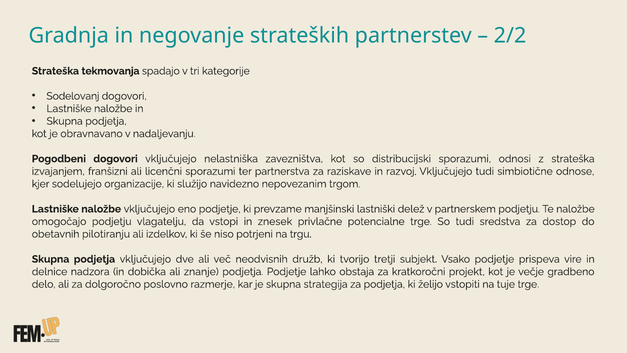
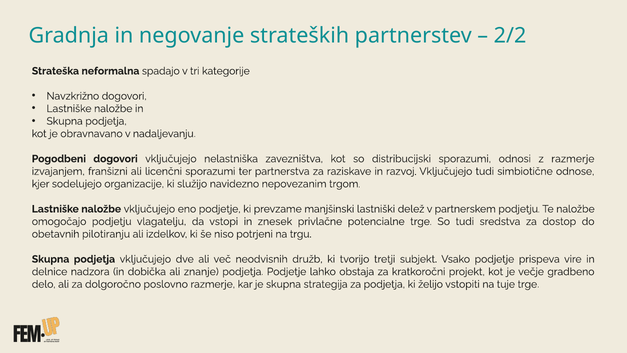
tekmovanja: tekmovanja -> neformalna
Sodelovanj: Sodelovanj -> Navzkrižno
z strateška: strateška -> razmerje
